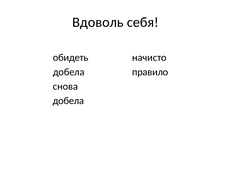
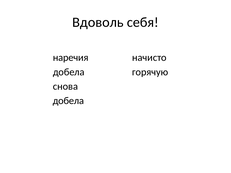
обидеть: обидеть -> наречия
правило: правило -> горячую
